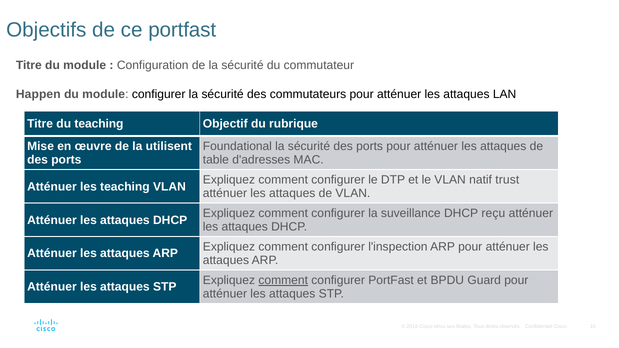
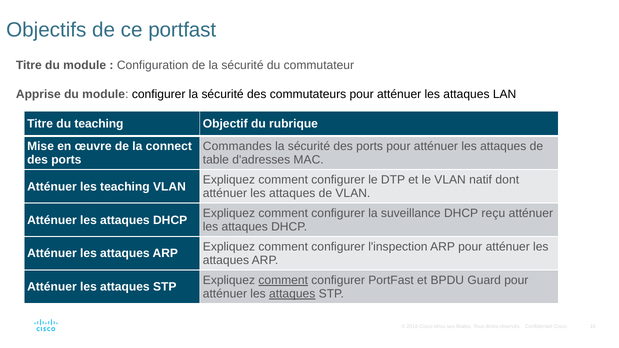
Happen: Happen -> Apprise
utilisent: utilisent -> connect
Foundational: Foundational -> Commandes
trust: trust -> dont
attaques at (292, 294) underline: none -> present
